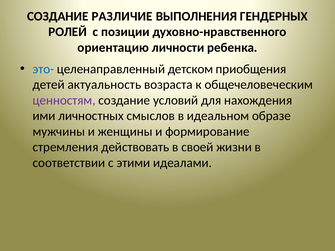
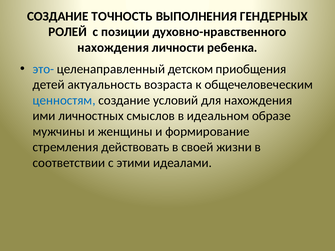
РАЗЛИЧИЕ: РАЗЛИЧИЕ -> ТОЧНОСТЬ
ориентацию at (113, 48): ориентацию -> нахождения
ценностям colour: purple -> blue
